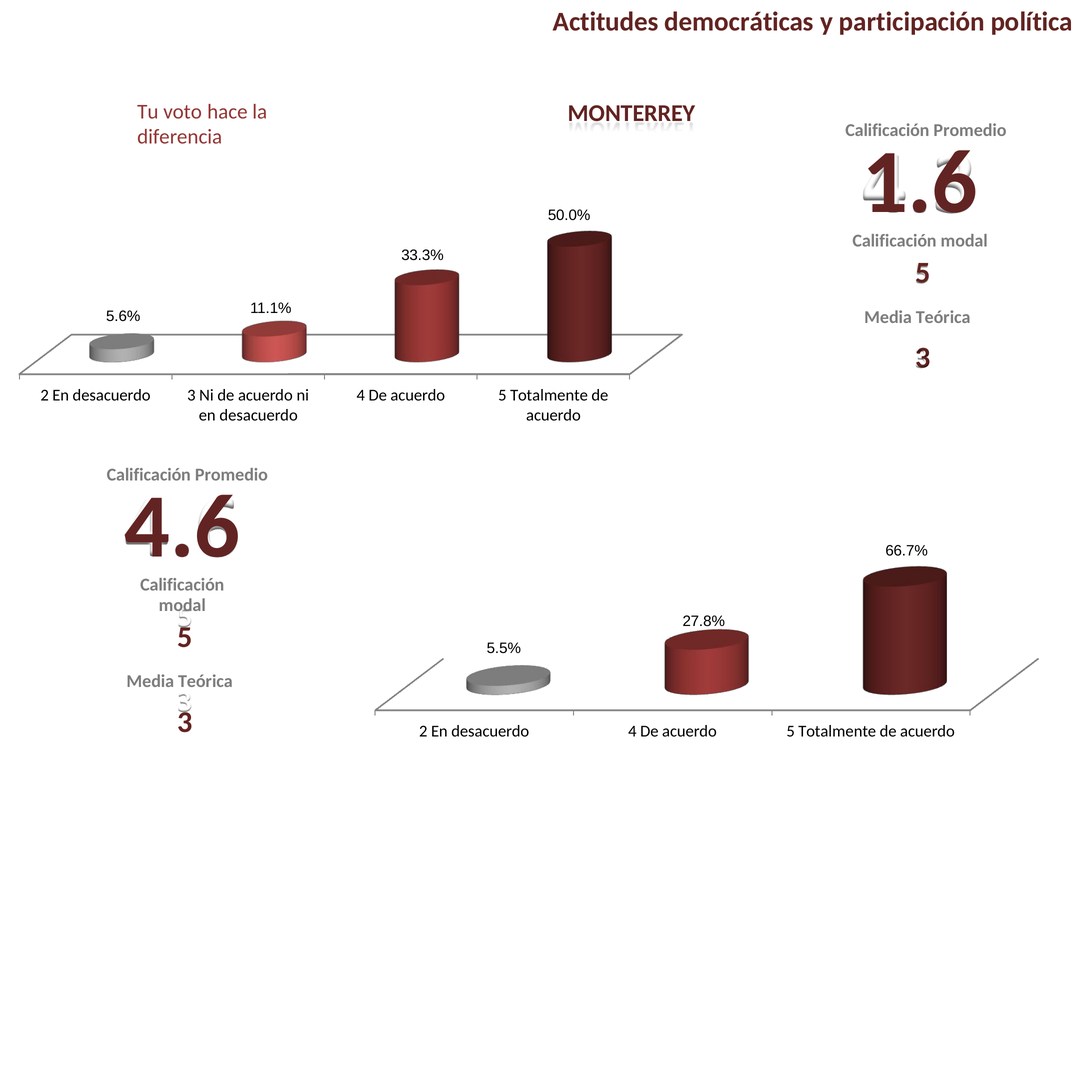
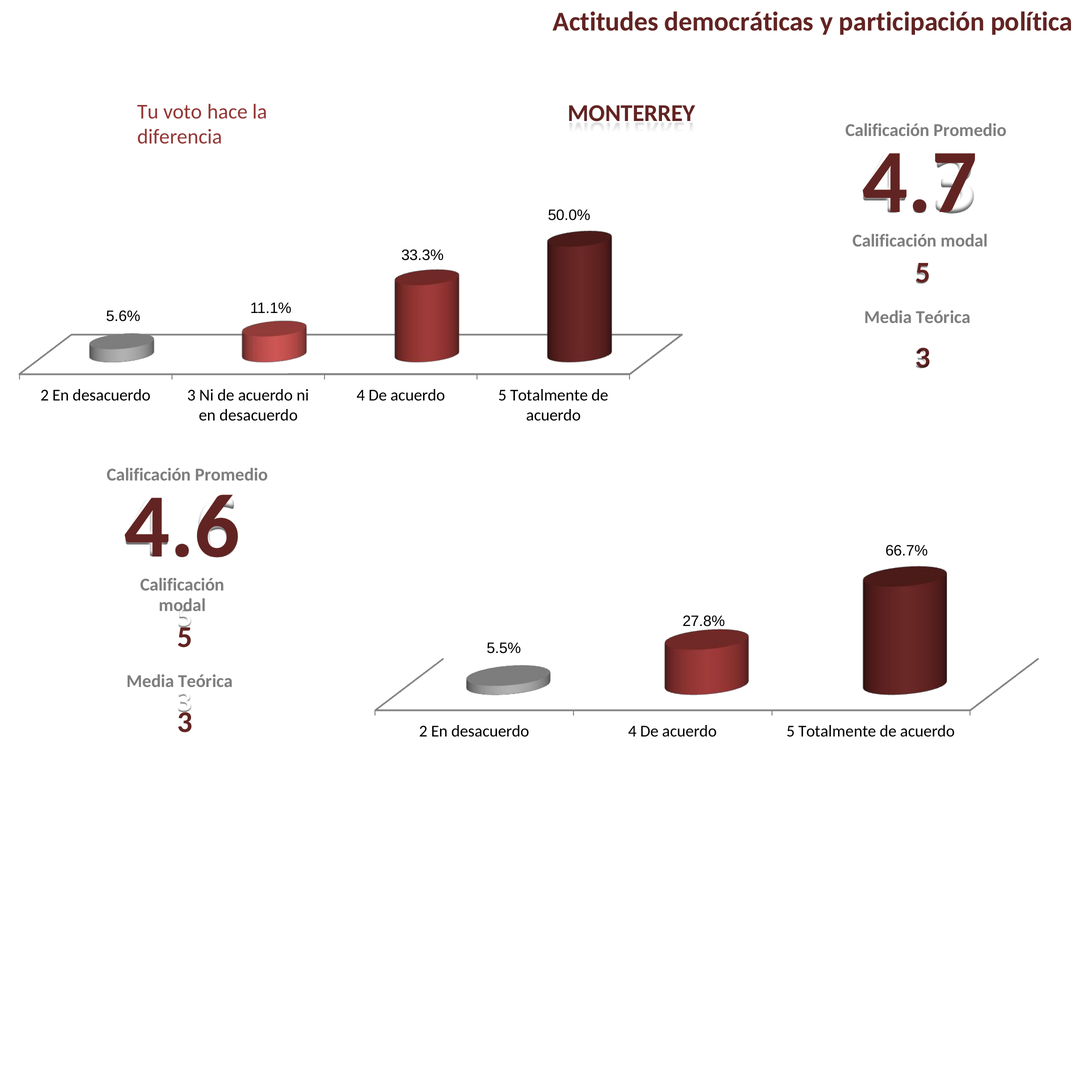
1.6: 1.6 -> 4.7
